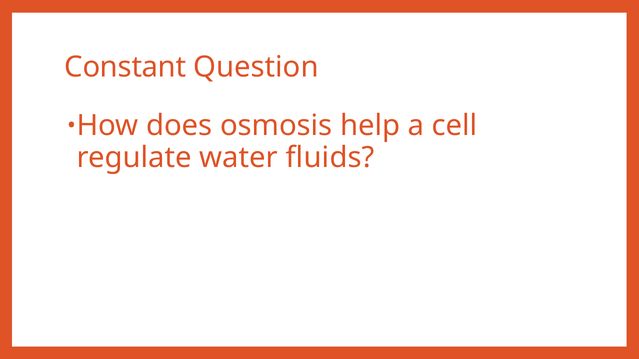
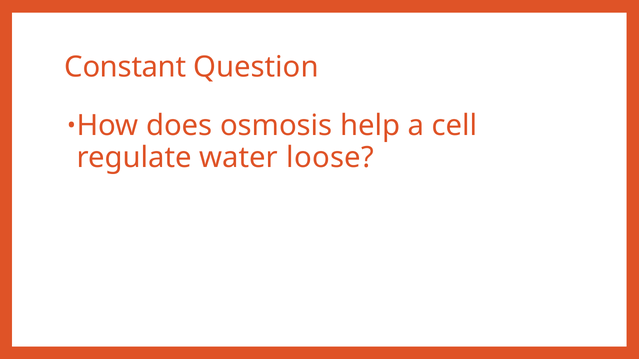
fluids: fluids -> loose
